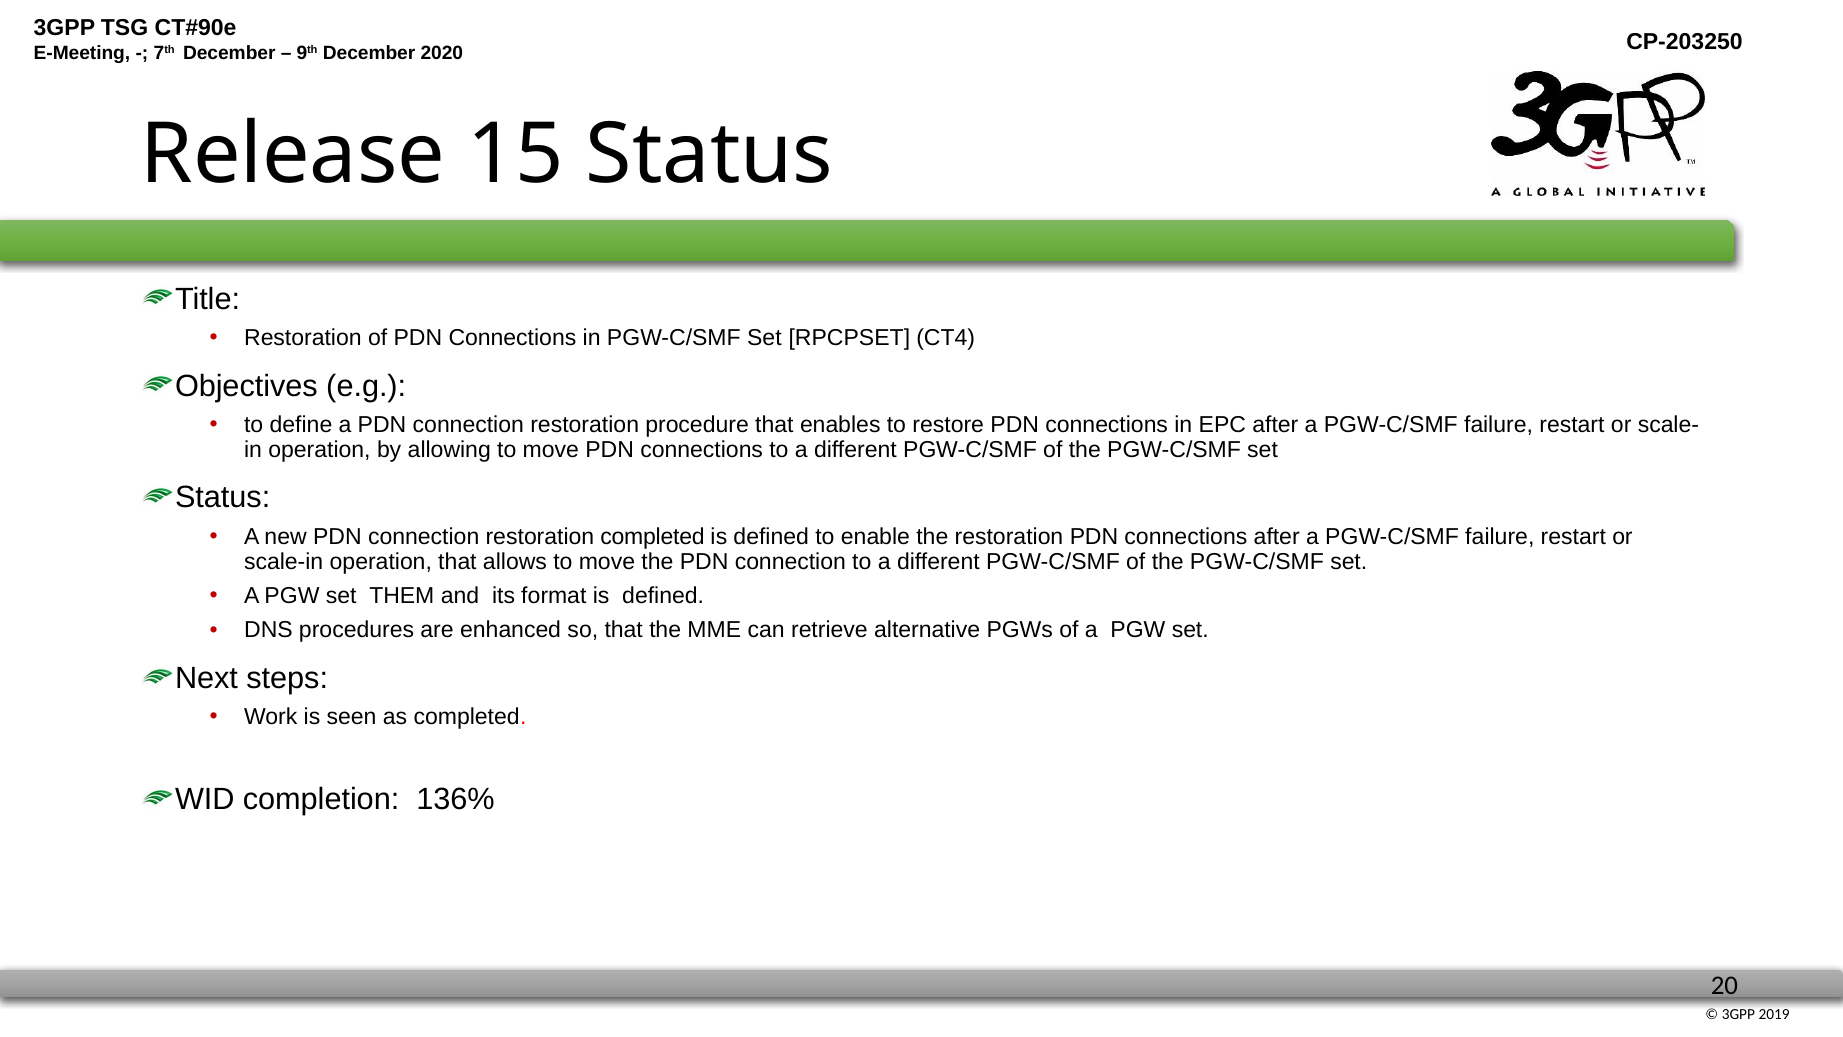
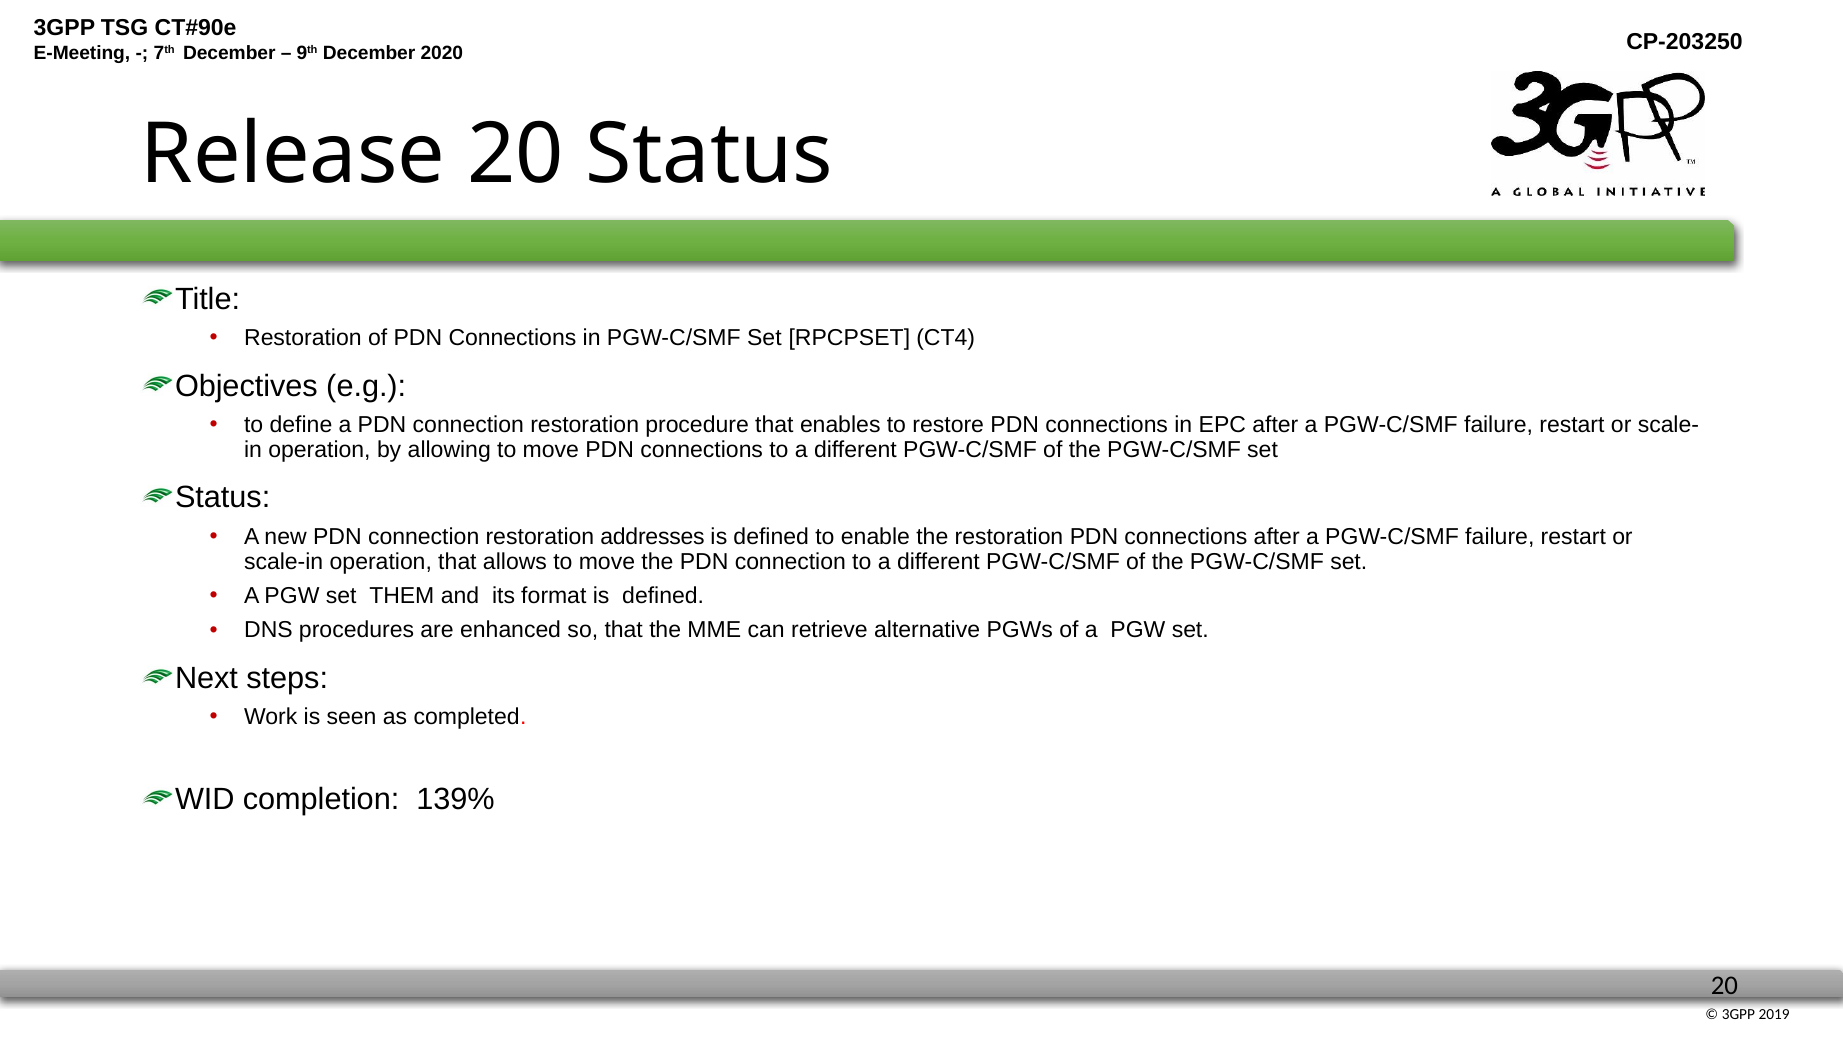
Release 15: 15 -> 20
restoration completed: completed -> addresses
136%: 136% -> 139%
